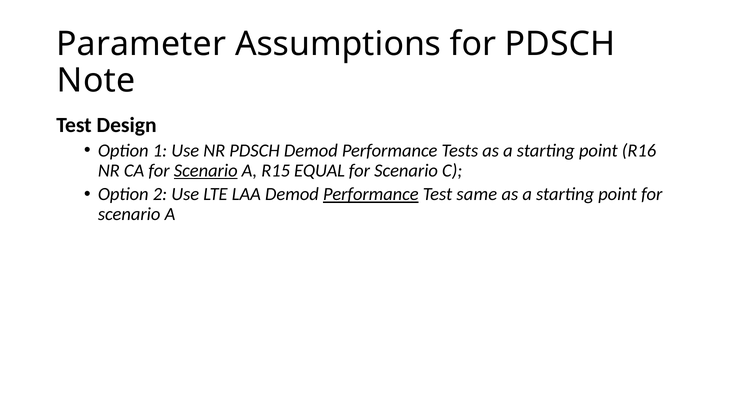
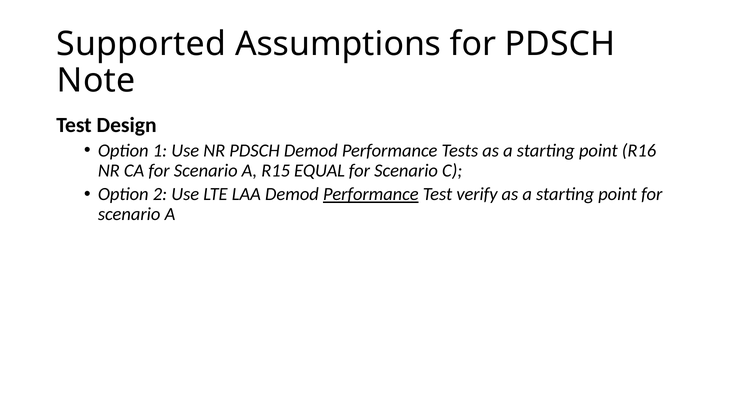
Parameter: Parameter -> Supported
Scenario at (206, 170) underline: present -> none
same: same -> verify
